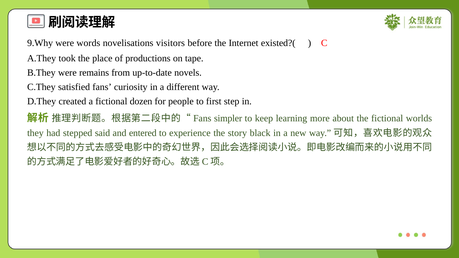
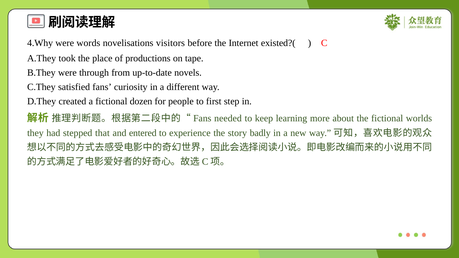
9.Why: 9.Why -> 4.Why
remains: remains -> through
simpler: simpler -> needed
said: said -> that
black: black -> badly
